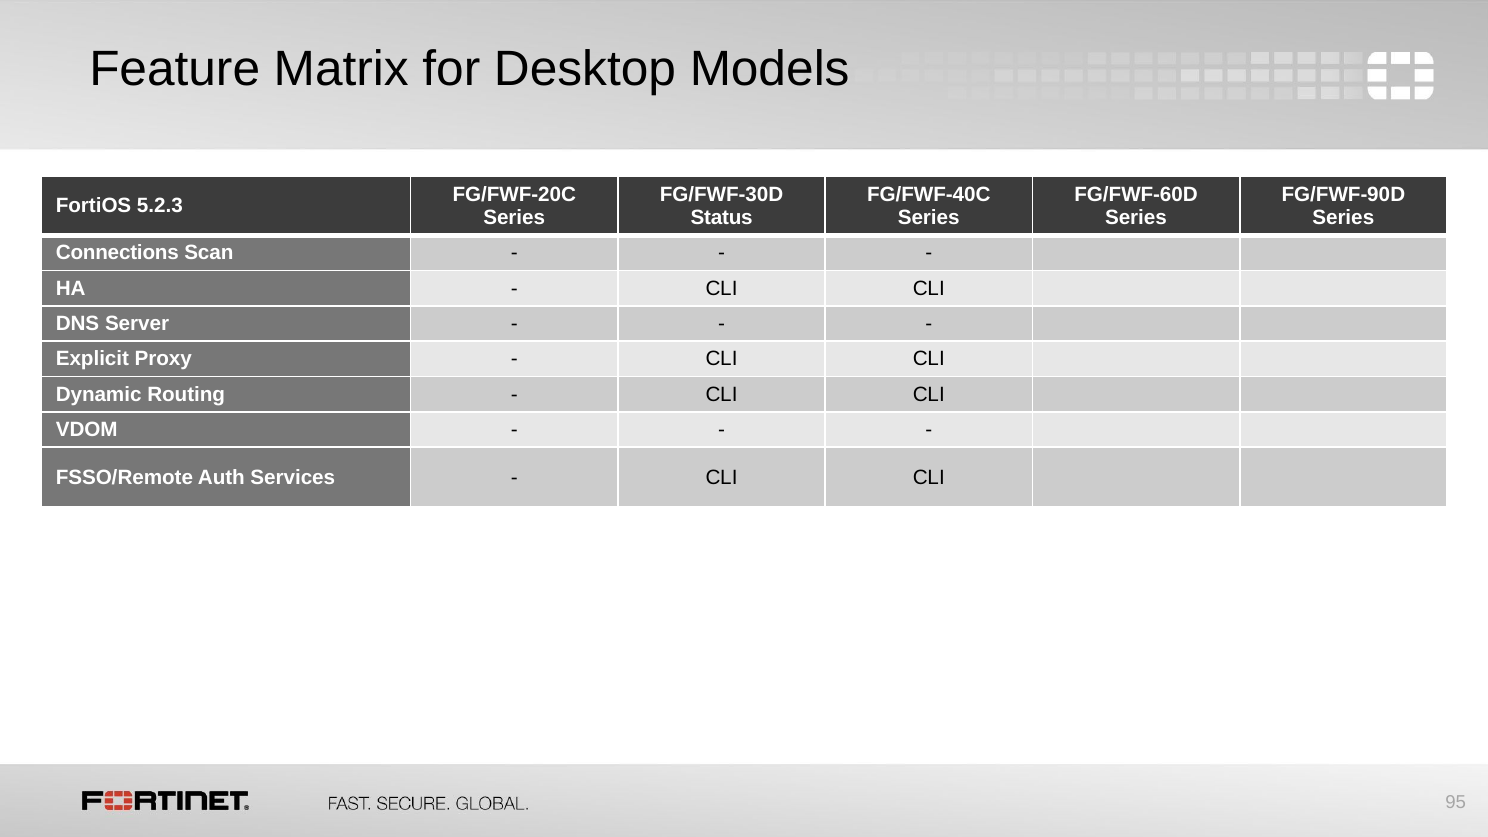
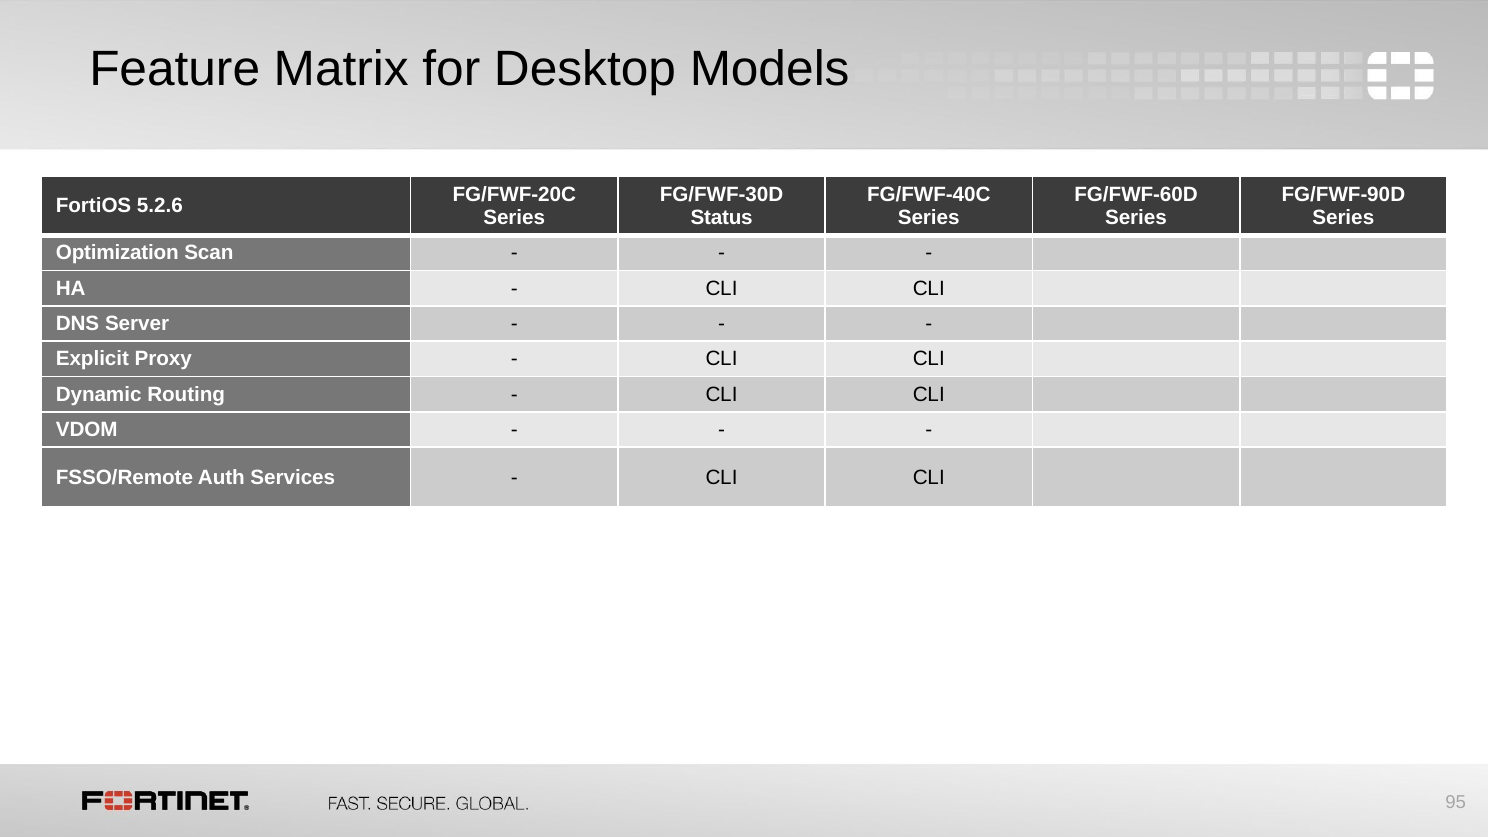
5.2.3: 5.2.3 -> 5.2.6
Connections: Connections -> Optimization
